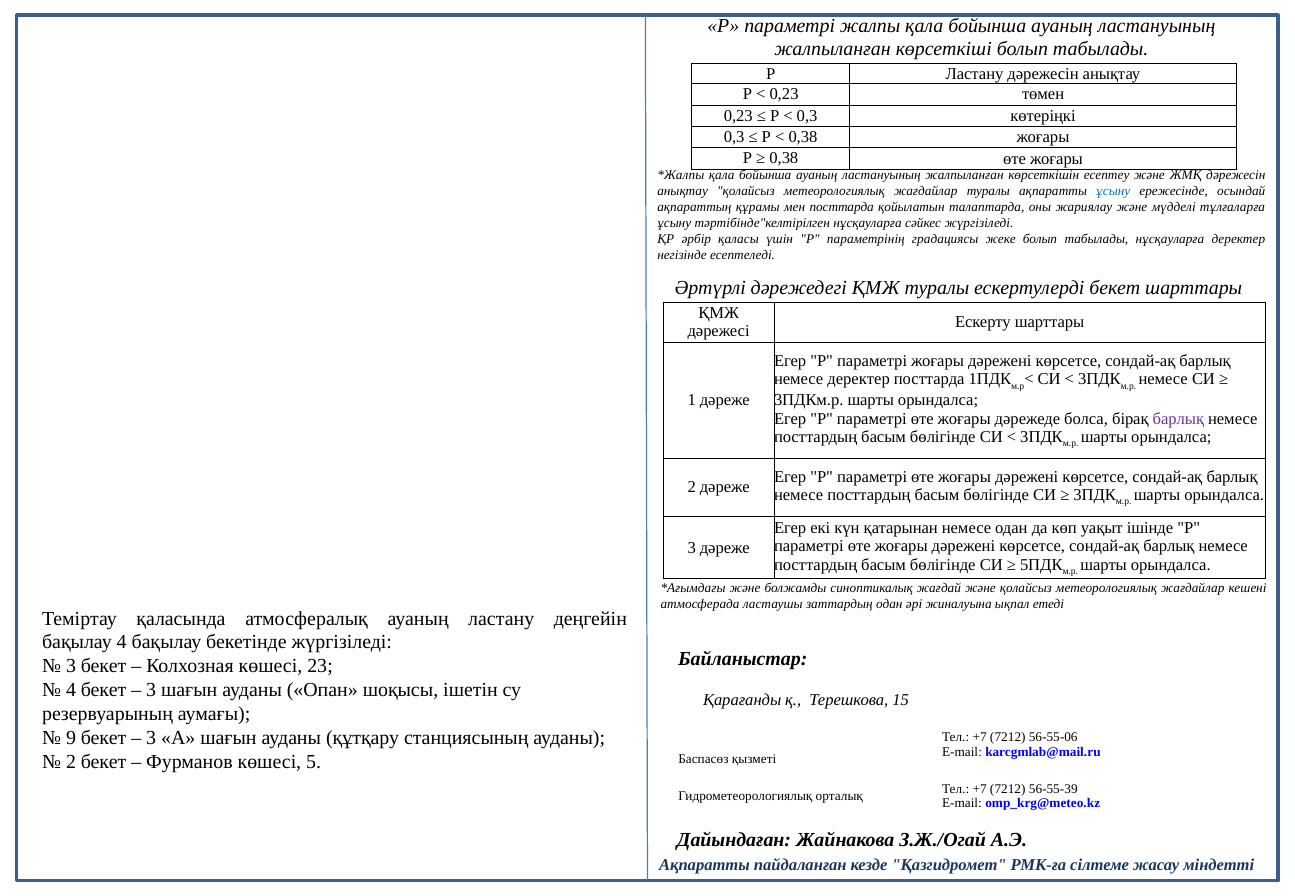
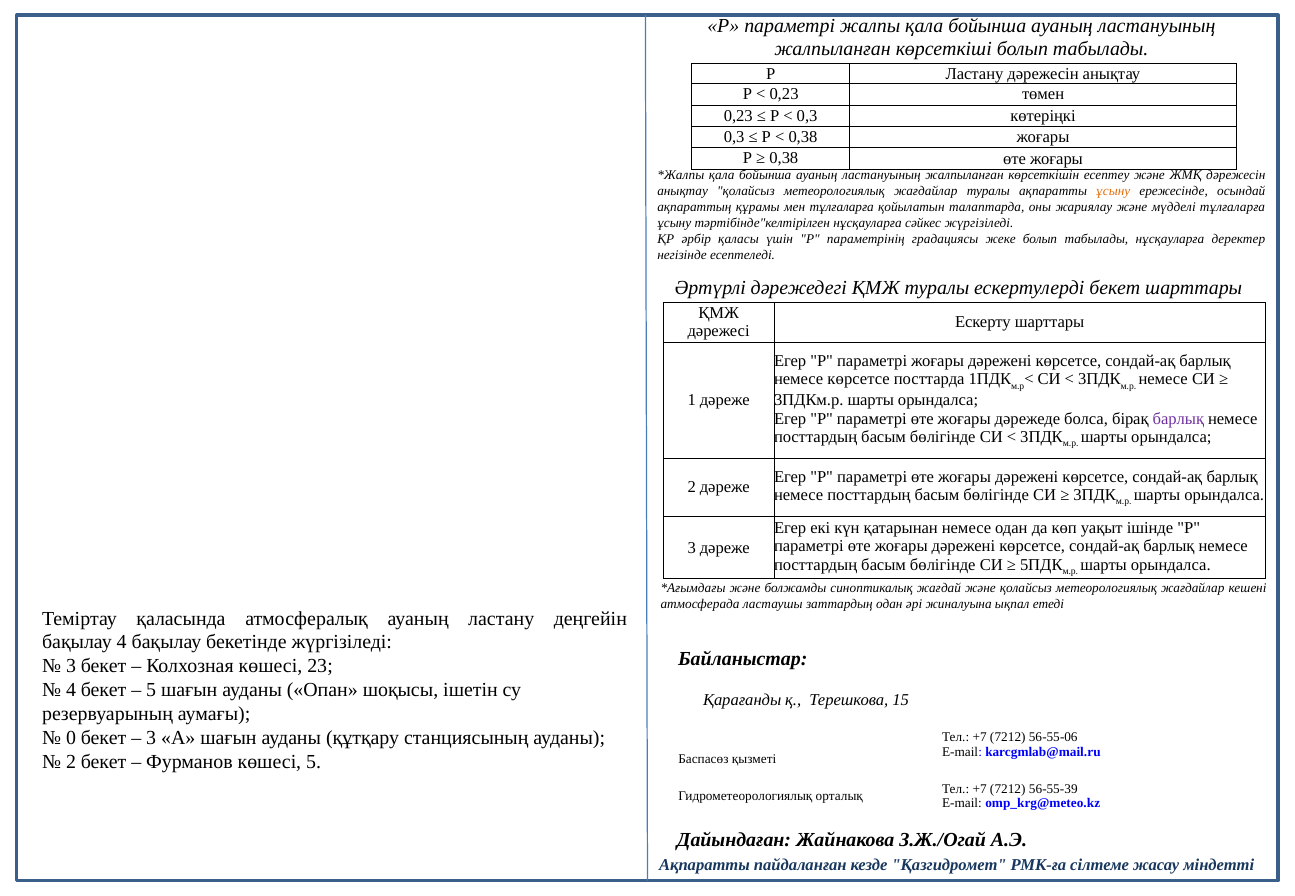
ұсыну at (1113, 191) colour: blue -> orange
мен посттарда: посттарда -> тұлғаларға
немесе деректер: деректер -> көрсетсе
3 at (151, 691): 3 -> 5
9: 9 -> 0
